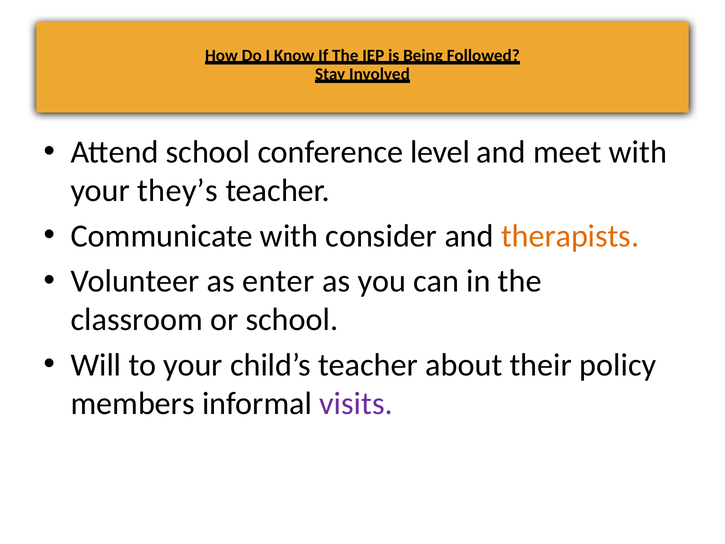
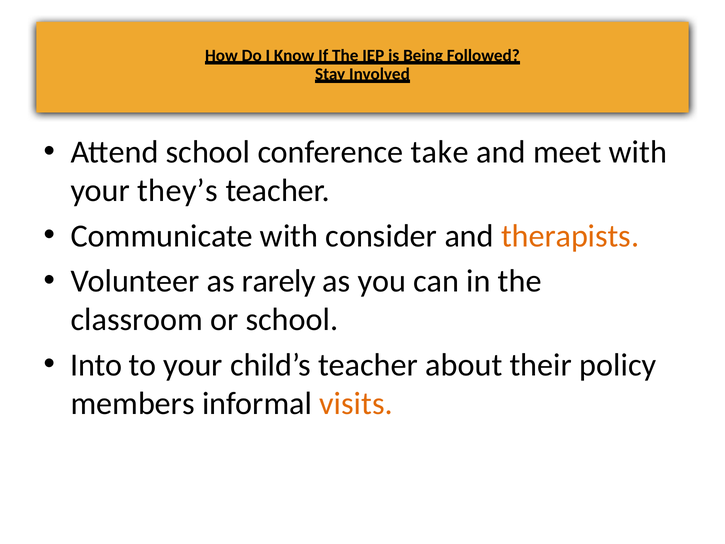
level: level -> take
enter: enter -> rarely
Will: Will -> Into
visits colour: purple -> orange
